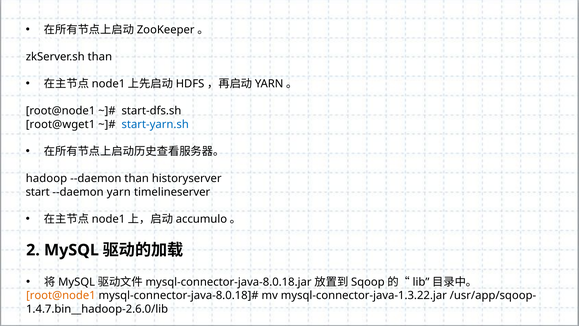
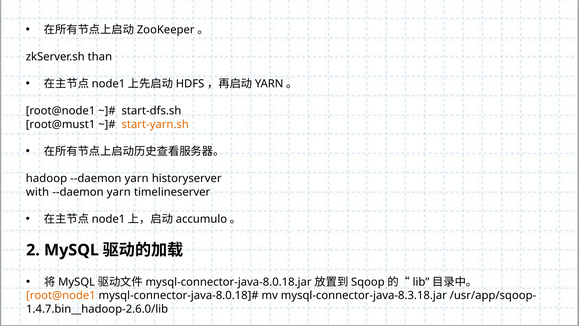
root@wget1: root@wget1 -> root@must1
start-yarn.sh colour: blue -> orange
than at (137, 178): than -> yarn
start: start -> with
mysql-connector-java-1.3.22.jar: mysql-connector-java-1.3.22.jar -> mysql-connector-java-8.3.18.jar
